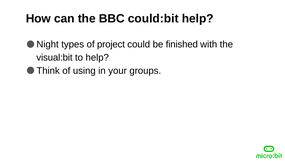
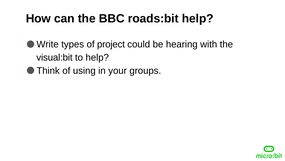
could:bit: could:bit -> roads:bit
Night: Night -> Write
finished: finished -> hearing
